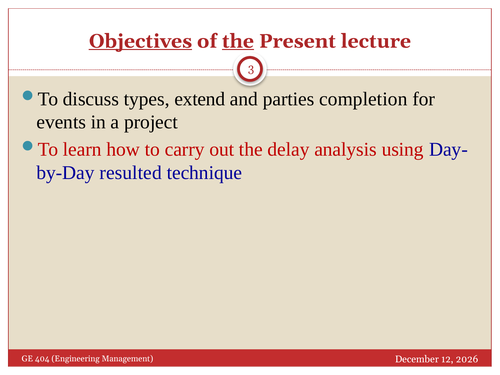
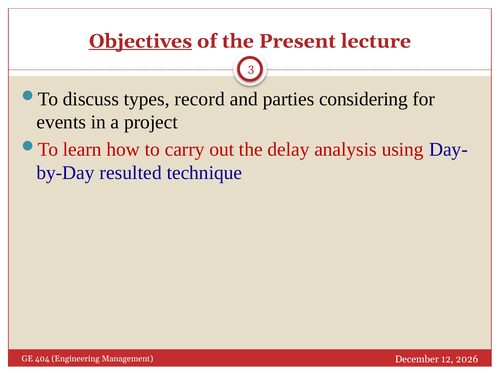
the at (238, 41) underline: present -> none
extend: extend -> record
completion: completion -> considering
